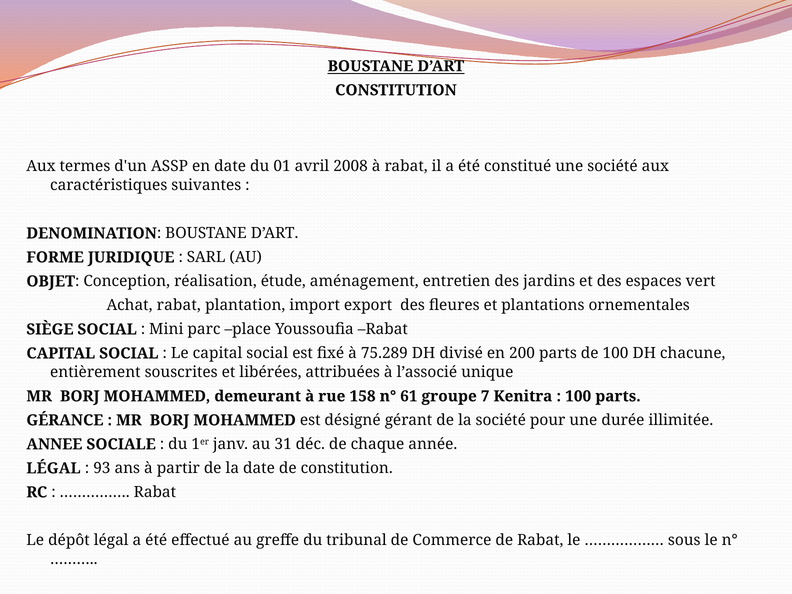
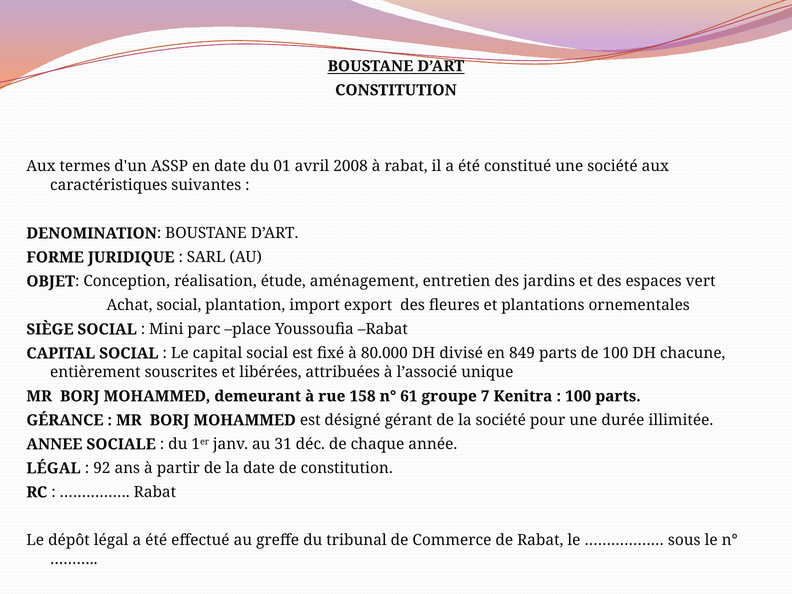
Achat rabat: rabat -> social
75.289: 75.289 -> 80.000
200: 200 -> 849
93: 93 -> 92
